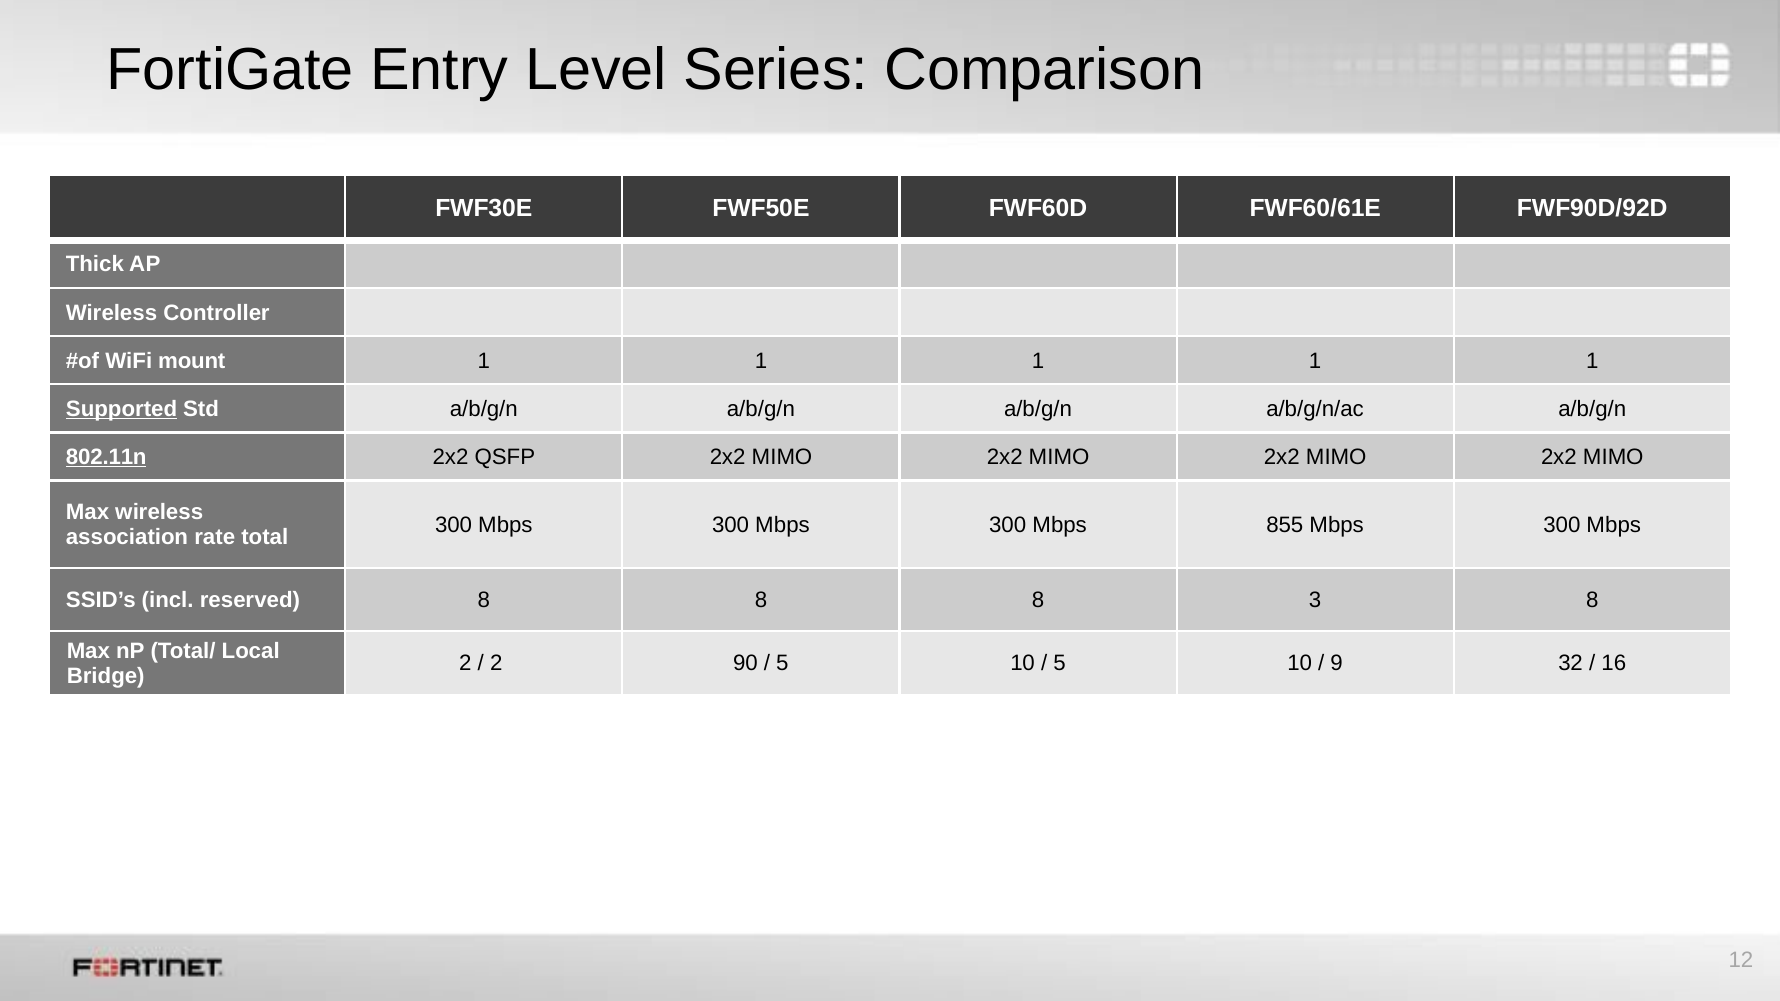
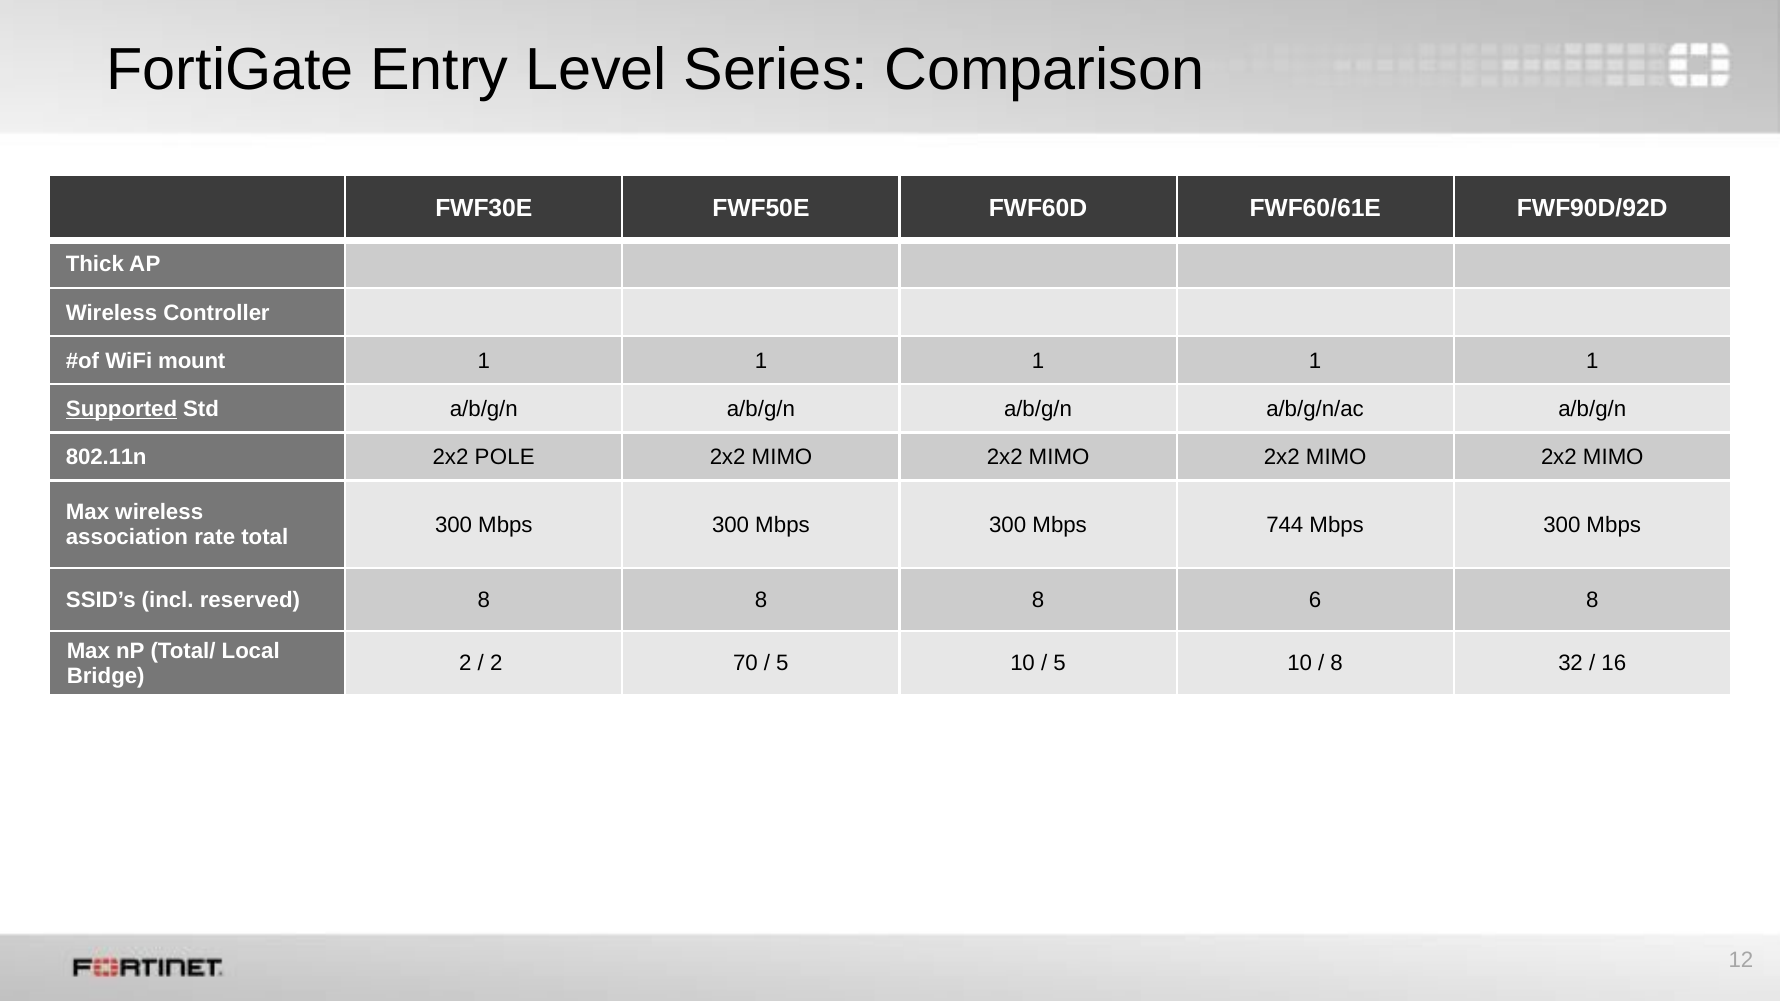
802.11n underline: present -> none
QSFP: QSFP -> POLE
855: 855 -> 744
3: 3 -> 6
90: 90 -> 70
9 at (1337, 664): 9 -> 8
